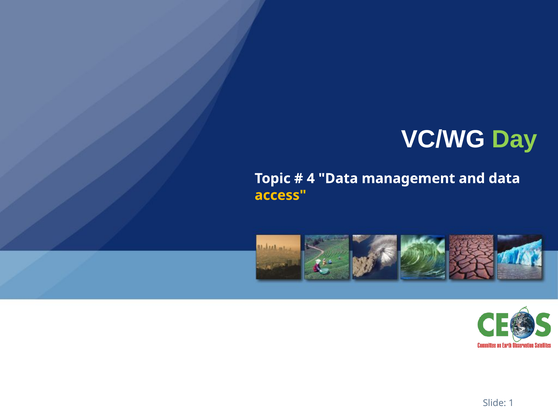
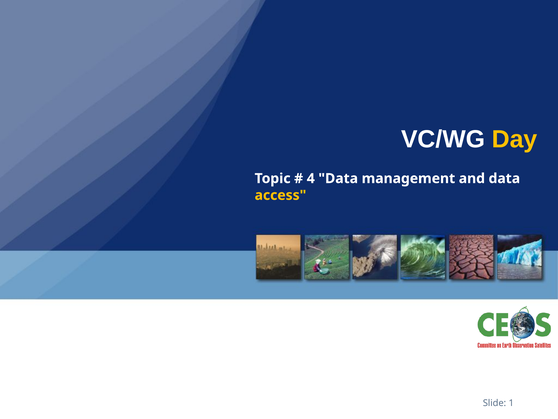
Day colour: light green -> yellow
